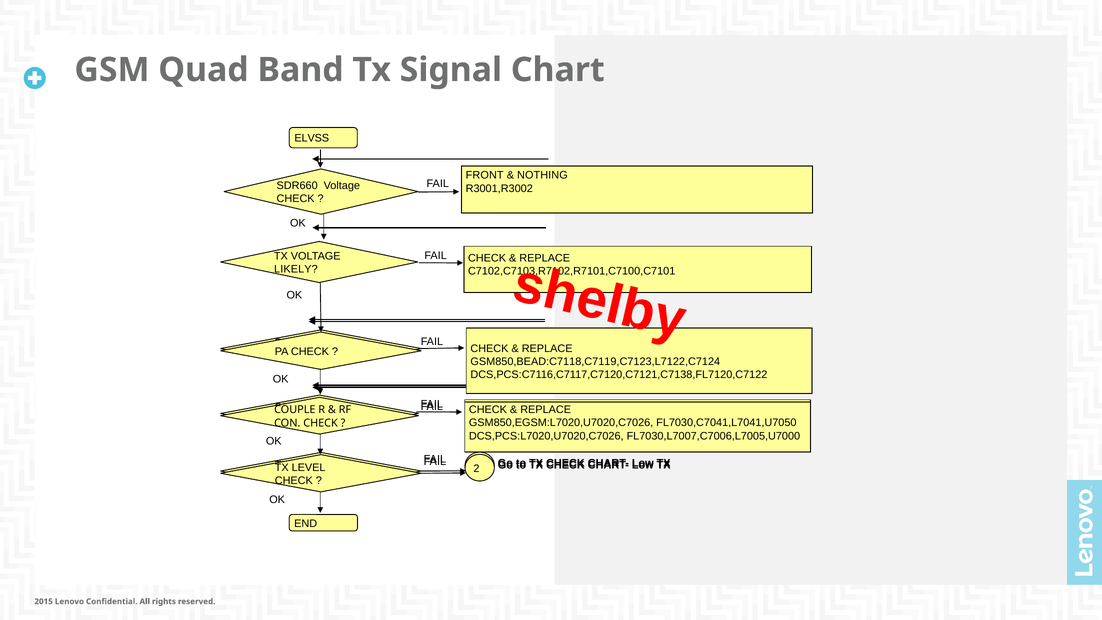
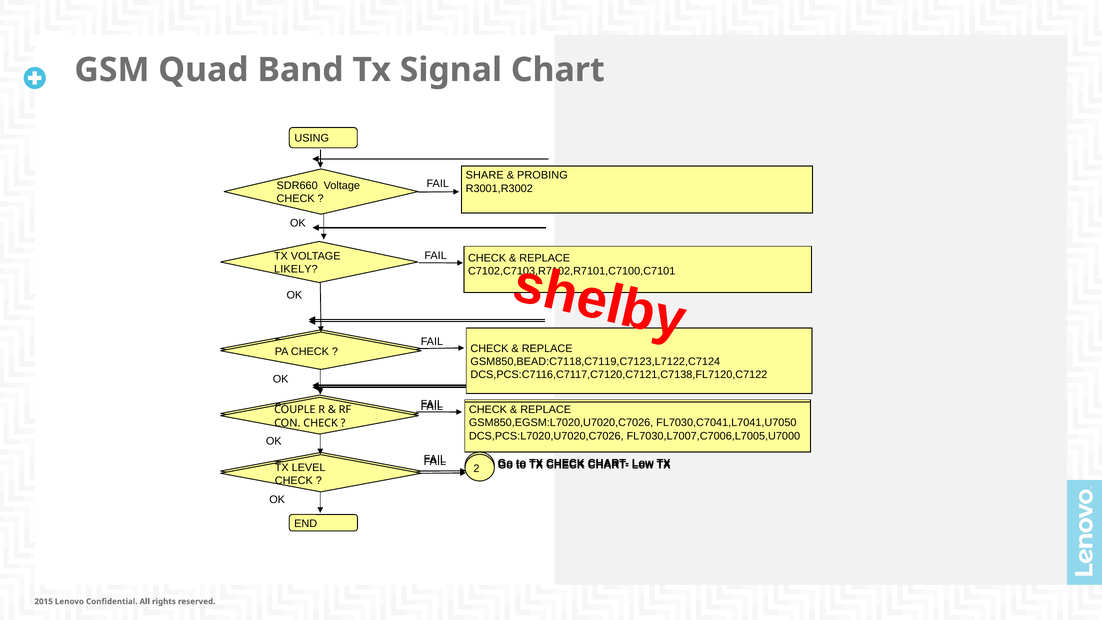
ELVSS: ELVSS -> USING
FRONT: FRONT -> SHARE
NOTHING: NOTHING -> PROBING
